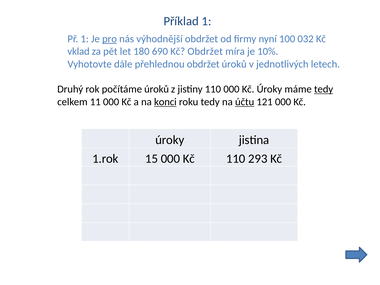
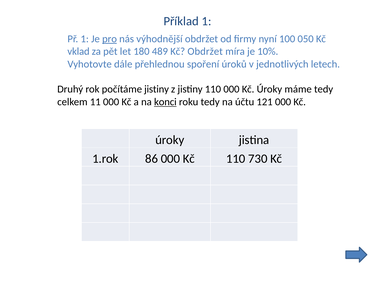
032: 032 -> 050
690: 690 -> 489
přehlednou obdržet: obdržet -> spoření
počítáme úroků: úroků -> jistiny
tedy at (324, 89) underline: present -> none
účtu underline: present -> none
15: 15 -> 86
293: 293 -> 730
